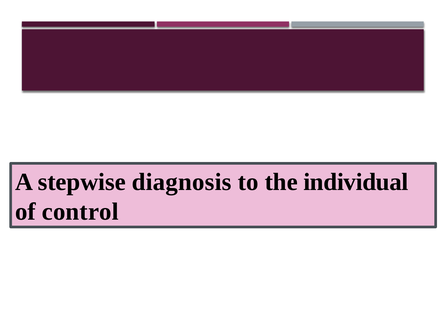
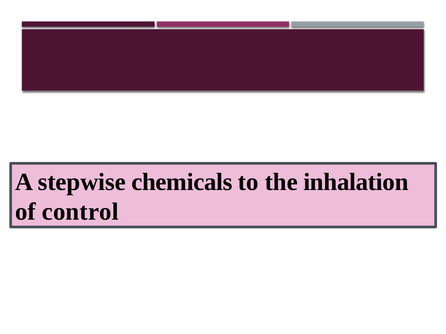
diagnosis: diagnosis -> chemicals
individual: individual -> inhalation
